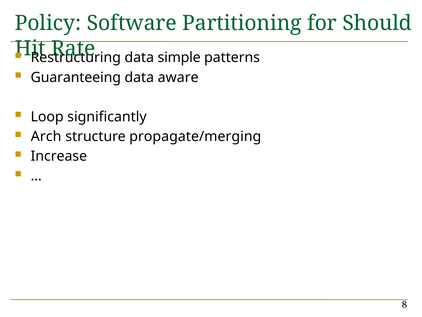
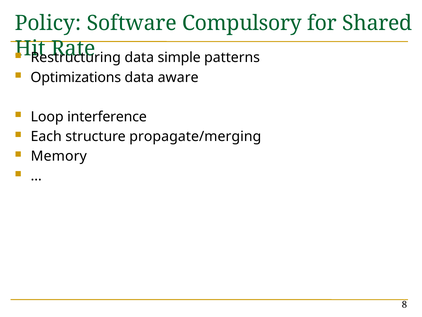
Partitioning: Partitioning -> Compulsory
Should: Should -> Shared
Guaranteeing: Guaranteeing -> Optimizations
significantly: significantly -> interference
Arch: Arch -> Each
Increase: Increase -> Memory
